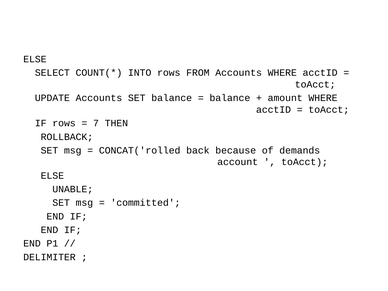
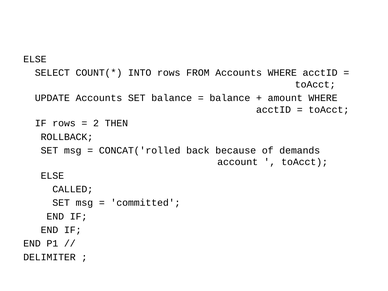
7: 7 -> 2
UNABLE: UNABLE -> CALLED
